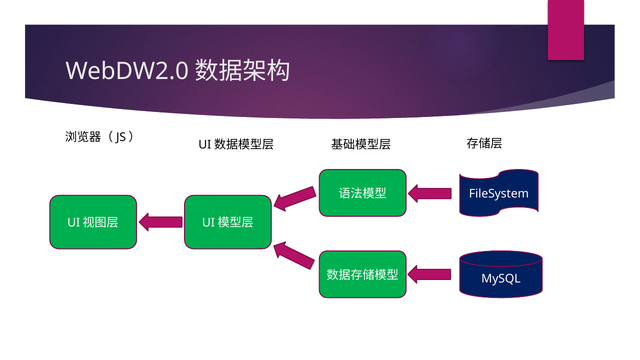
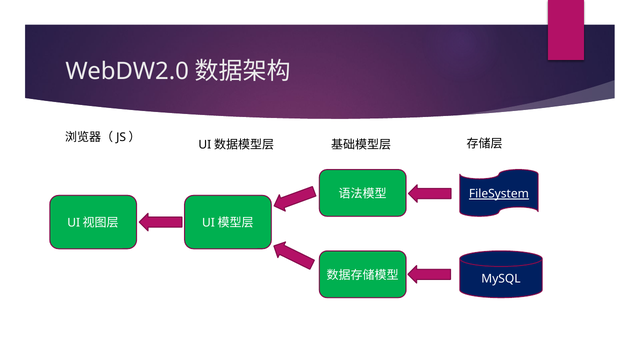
FileSystem underline: none -> present
